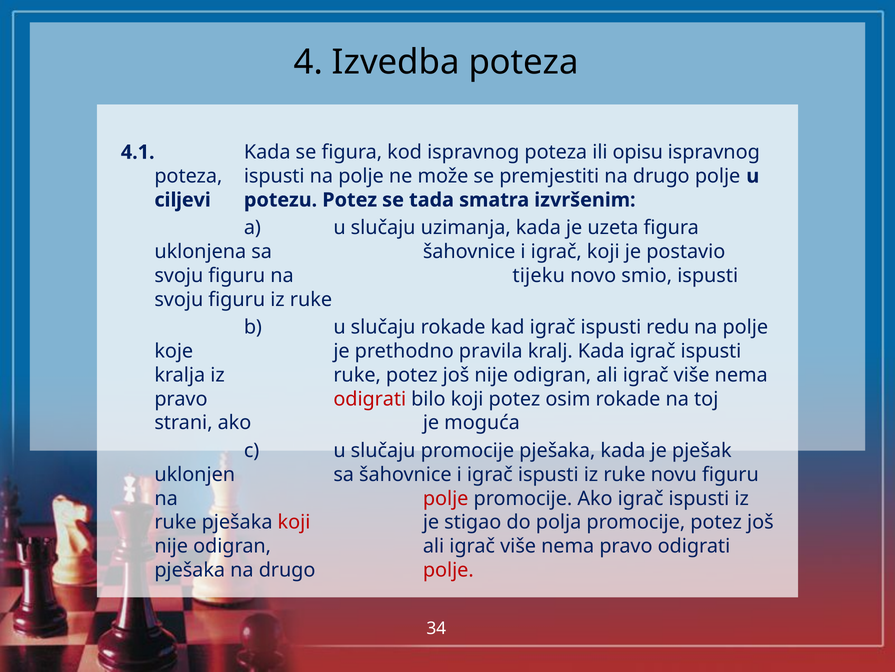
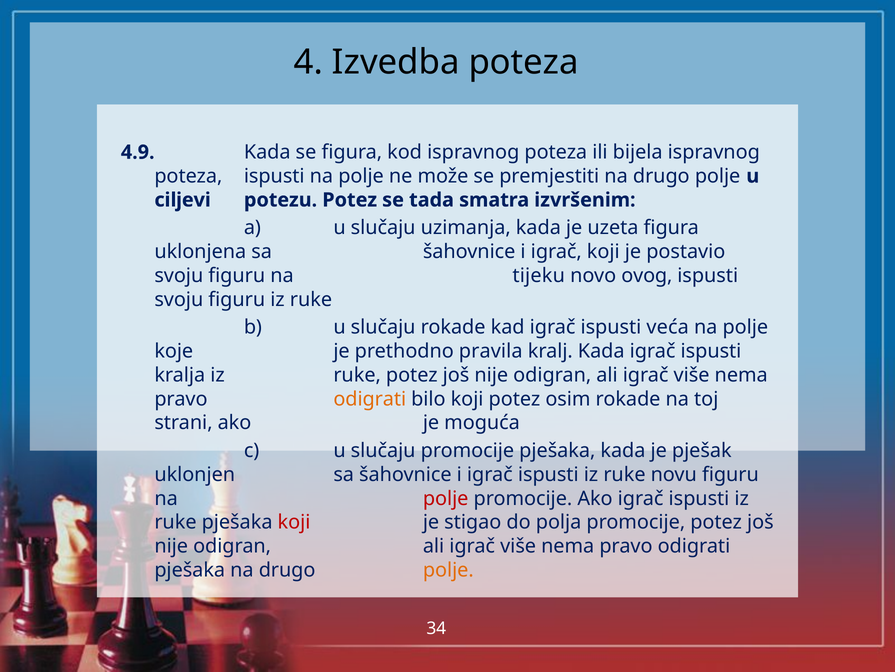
4.1: 4.1 -> 4.9
opisu: opisu -> bijela
smio: smio -> ovog
redu: redu -> veća
odigrati at (370, 399) colour: red -> orange
polje at (448, 570) colour: red -> orange
